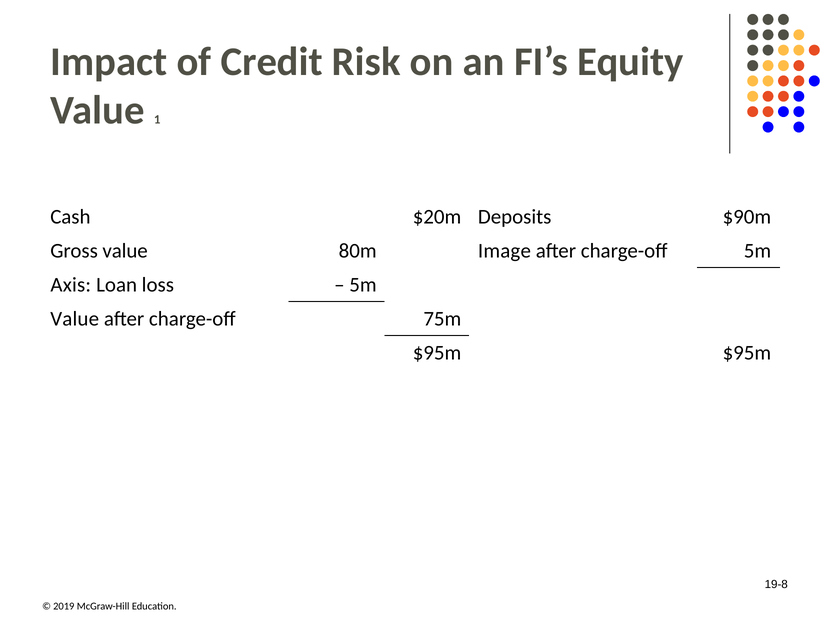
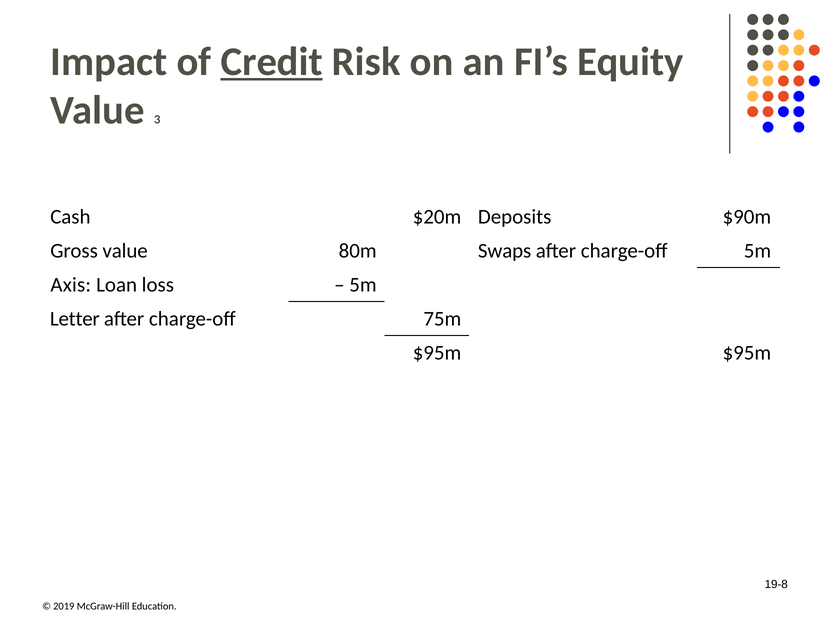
Credit underline: none -> present
1: 1 -> 3
Image: Image -> Swaps
Value at (75, 319): Value -> Letter
